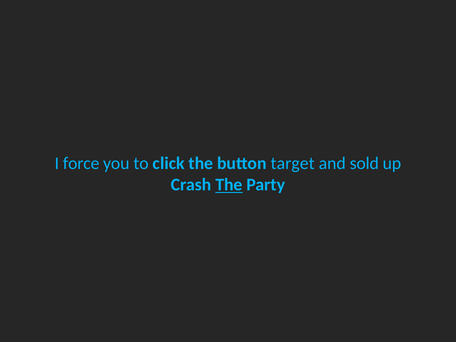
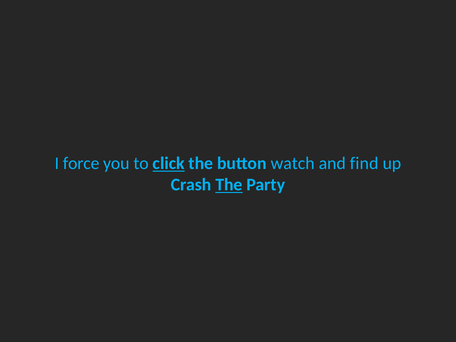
click underline: none -> present
target: target -> watch
sold: sold -> find
